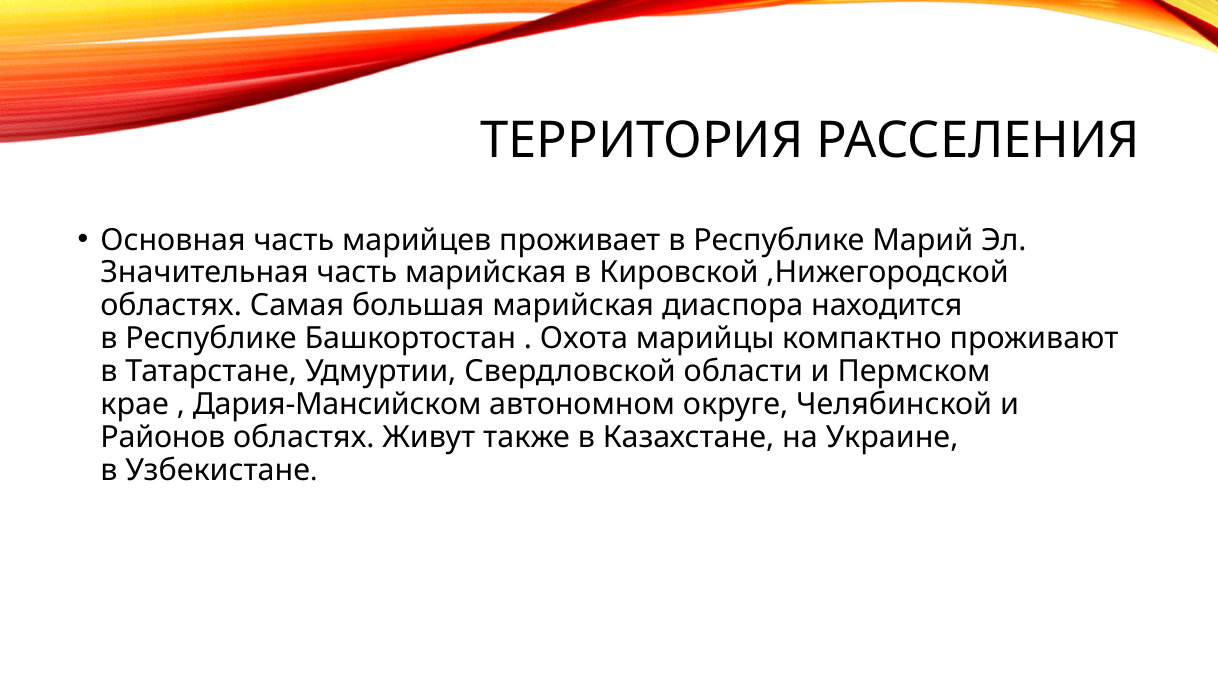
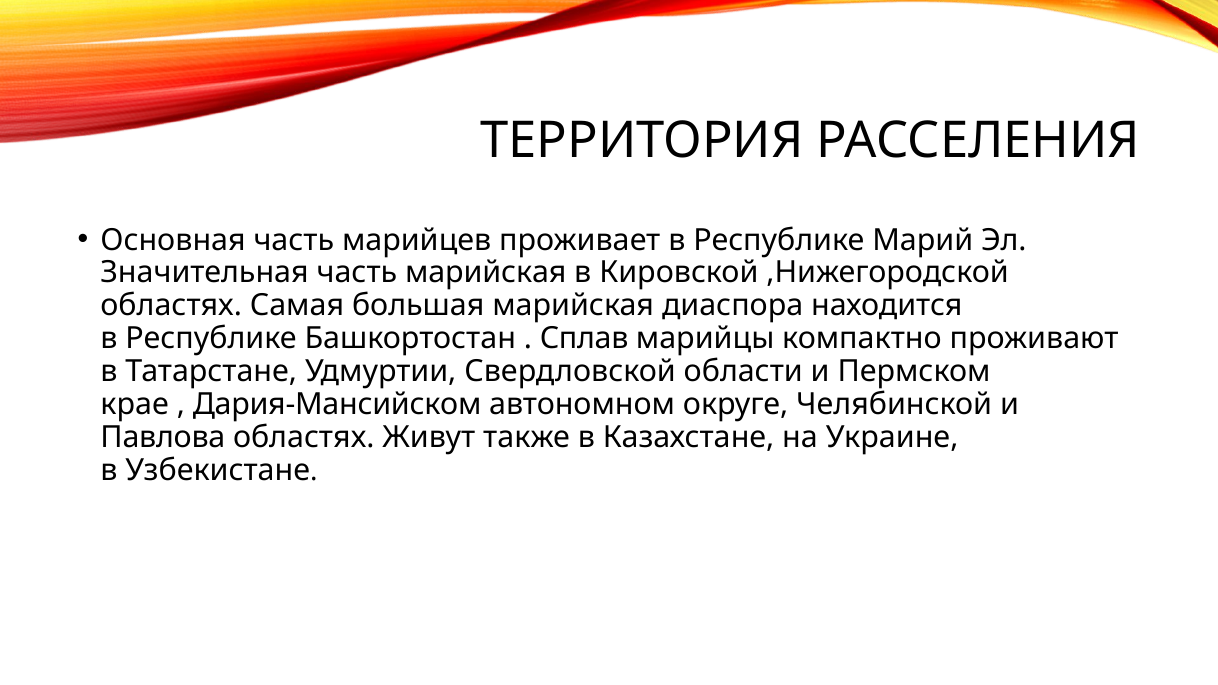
Охота: Охота -> Сплав
Районов: Районов -> Павлова
